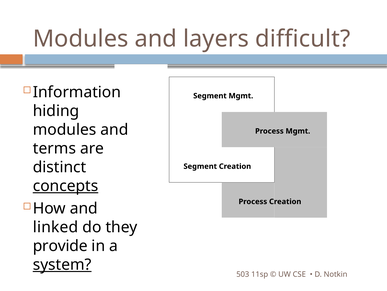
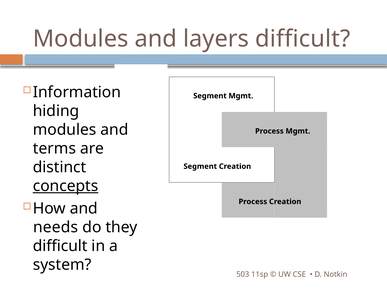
linked: linked -> needs
provide at (60, 245): provide -> difficult
system underline: present -> none
